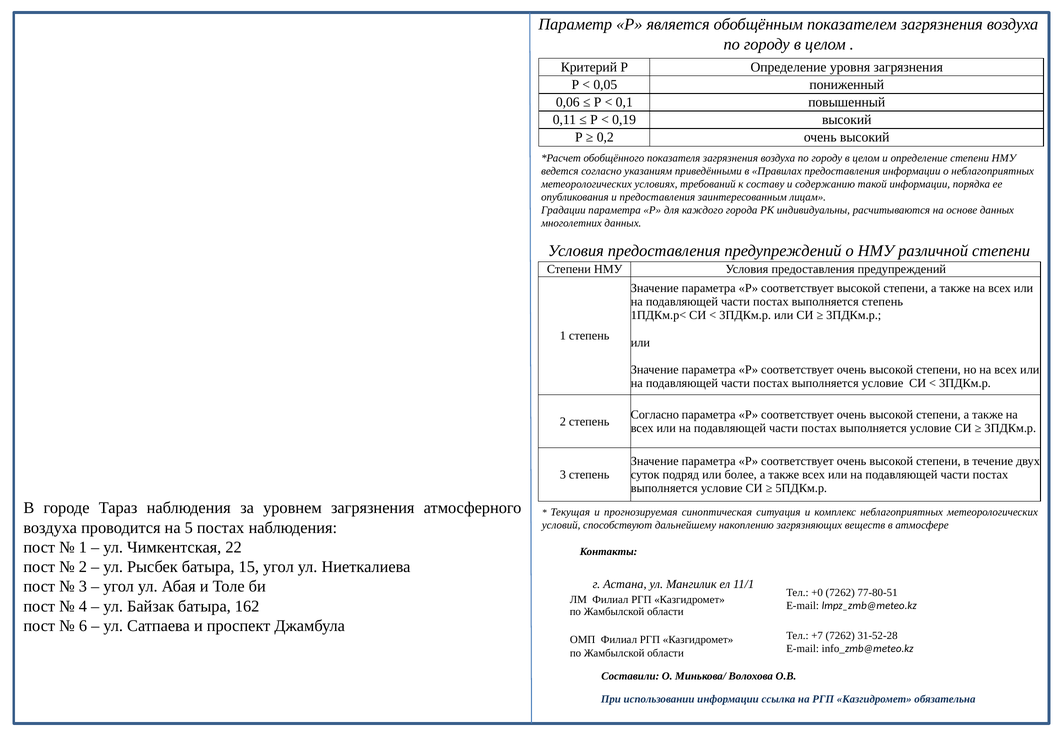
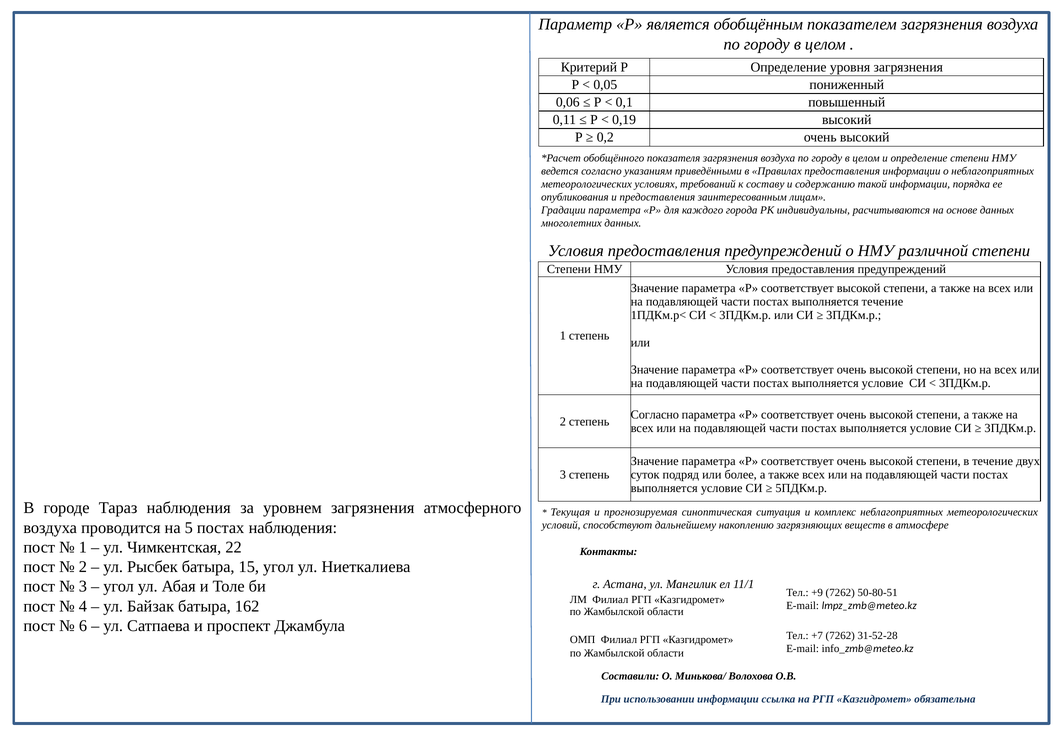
выполняется степень: степень -> течение
+0: +0 -> +9
77-80-51: 77-80-51 -> 50-80-51
